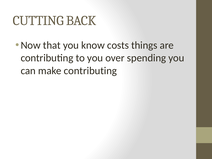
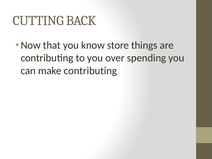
costs: costs -> store
